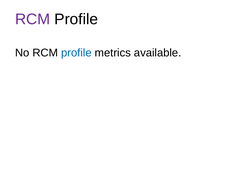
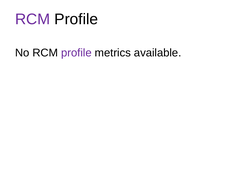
profile at (76, 53) colour: blue -> purple
